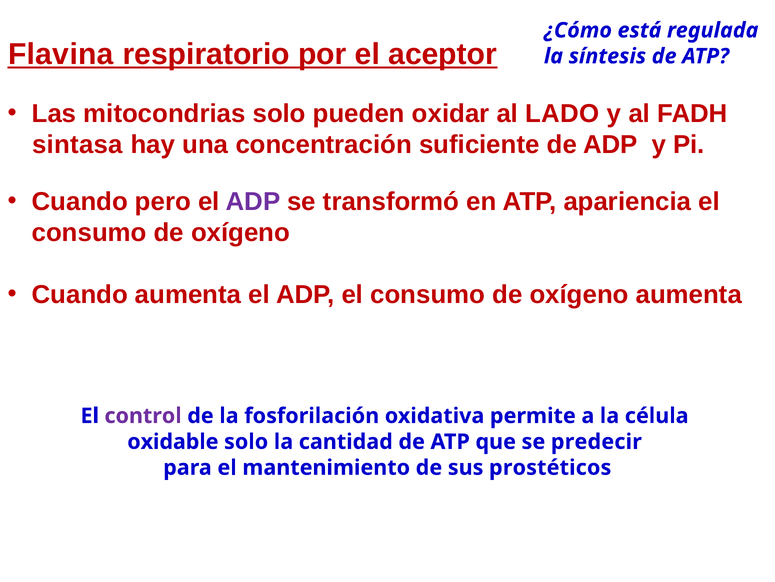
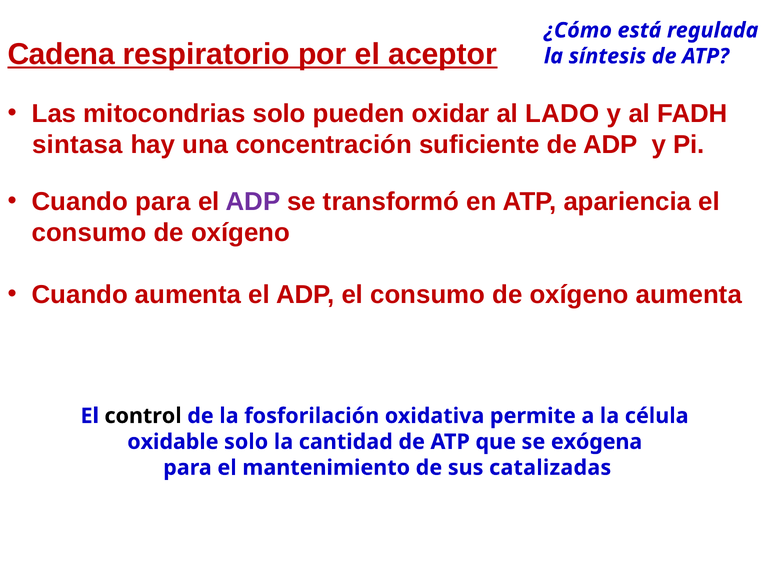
Flavina: Flavina -> Cadena
Cuando pero: pero -> para
control colour: purple -> black
predecir: predecir -> exógena
prostéticos: prostéticos -> catalizadas
